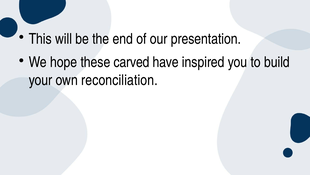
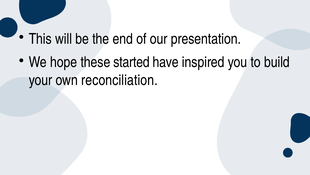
carved: carved -> started
